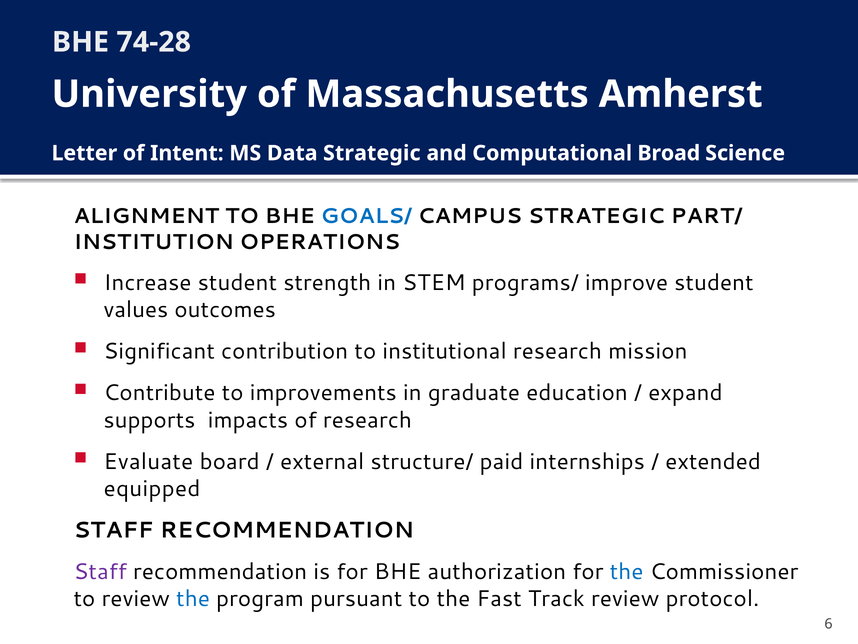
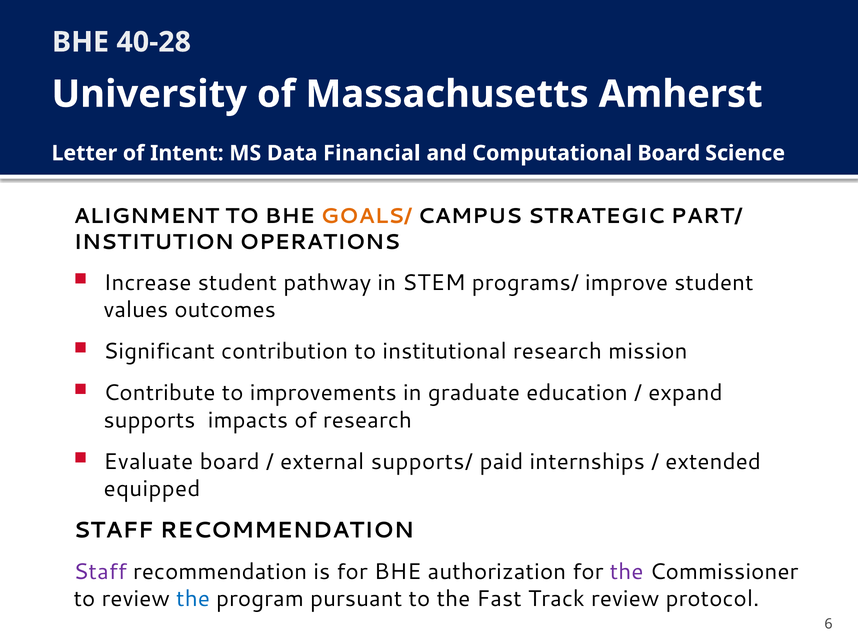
74-28: 74-28 -> 40-28
Data Strategic: Strategic -> Financial
Computational Broad: Broad -> Board
GOALS/ colour: blue -> orange
strength: strength -> pathway
structure/: structure/ -> supports/
the at (627, 571) colour: blue -> purple
